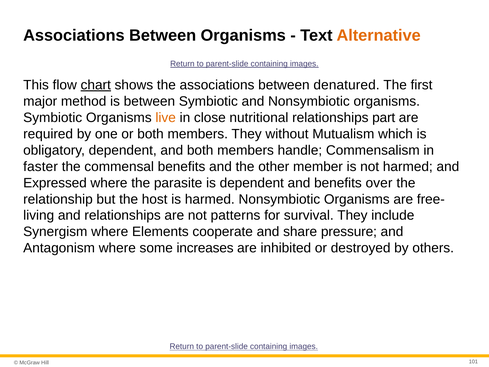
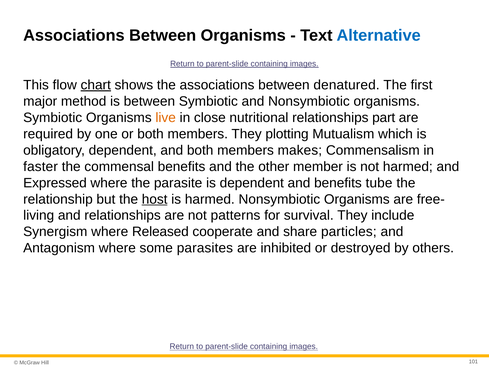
Alternative colour: orange -> blue
without: without -> plotting
handle: handle -> makes
over: over -> tube
host underline: none -> present
Elements: Elements -> Released
pressure: pressure -> particles
increases: increases -> parasites
